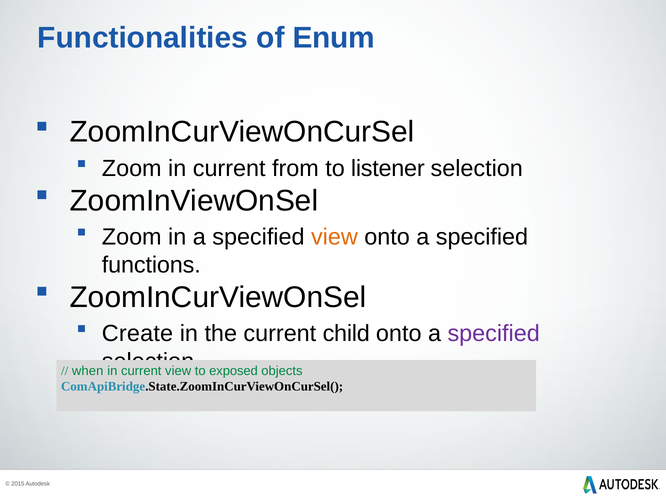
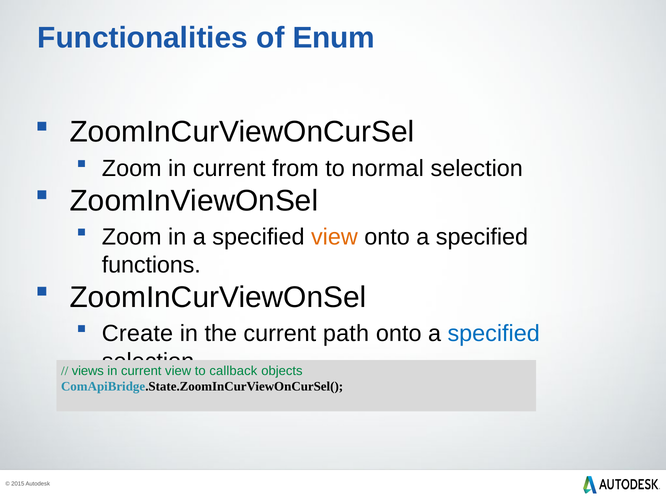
listener: listener -> normal
child: child -> path
specified at (494, 334) colour: purple -> blue
when: when -> views
exposed: exposed -> callback
